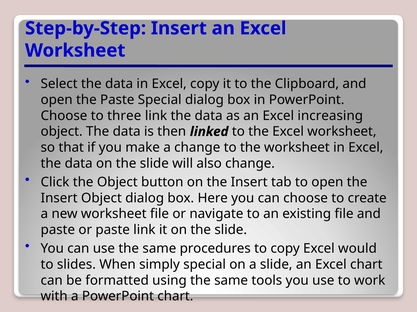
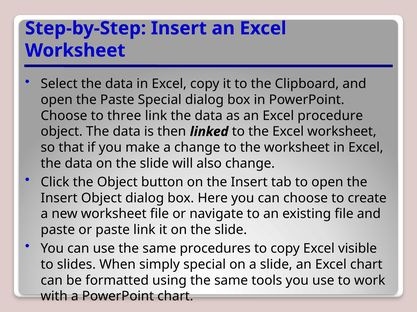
increasing: increasing -> procedure
would: would -> visible
